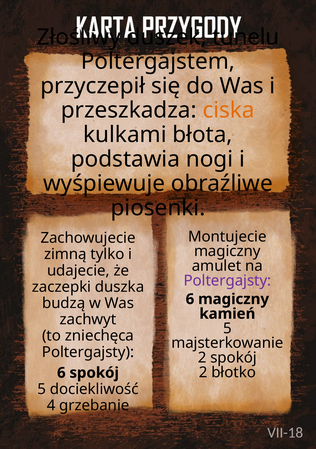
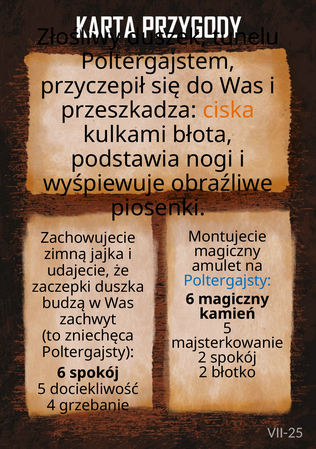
tylko: tylko -> jajka
Poltergajsty at (227, 280) colour: purple -> blue
VII-18: VII-18 -> VII-25
